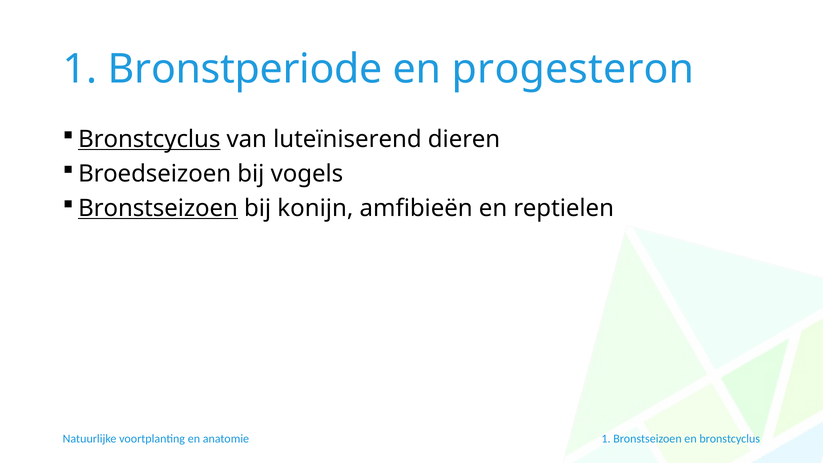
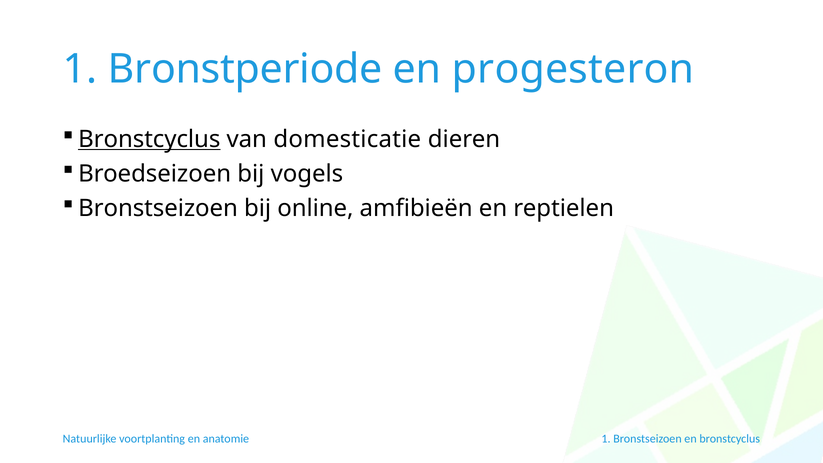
luteïniserend: luteïniserend -> domesticatie
Bronstseizoen at (158, 208) underline: present -> none
konijn: konijn -> online
